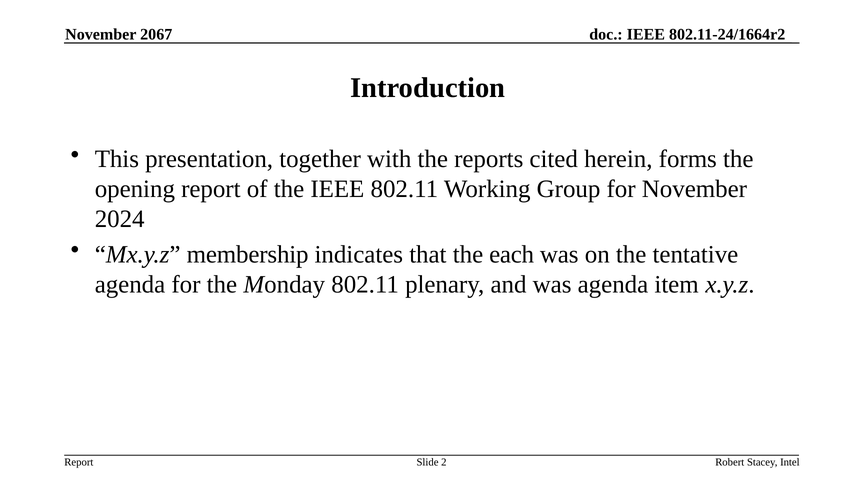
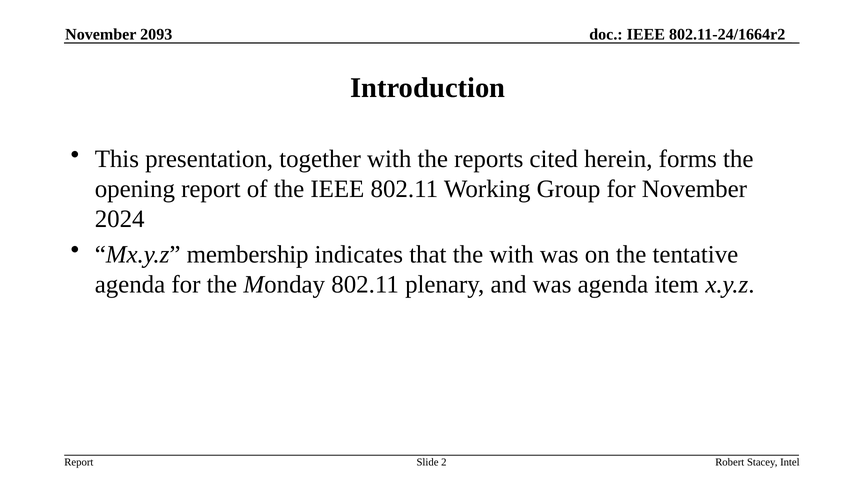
2067: 2067 -> 2093
the each: each -> with
